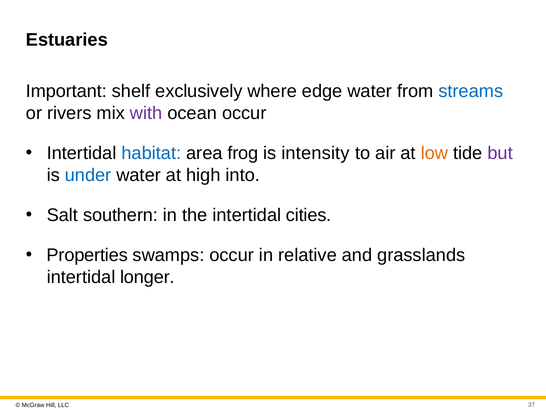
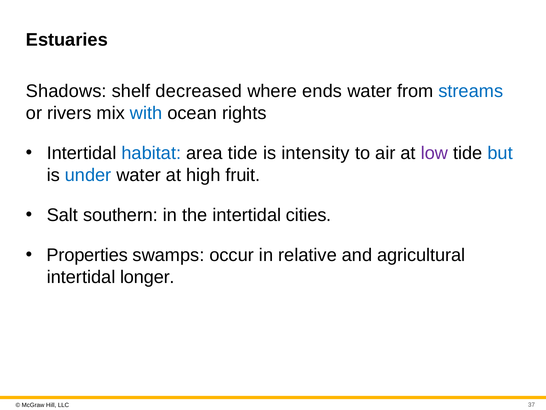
Important: Important -> Shadows
exclusively: exclusively -> decreased
edge: edge -> ends
with colour: purple -> blue
ocean occur: occur -> rights
area frog: frog -> tide
low colour: orange -> purple
but colour: purple -> blue
into: into -> fruit
grasslands: grasslands -> agricultural
